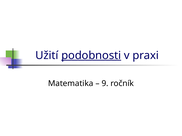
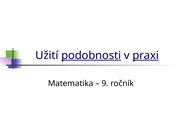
praxi underline: none -> present
